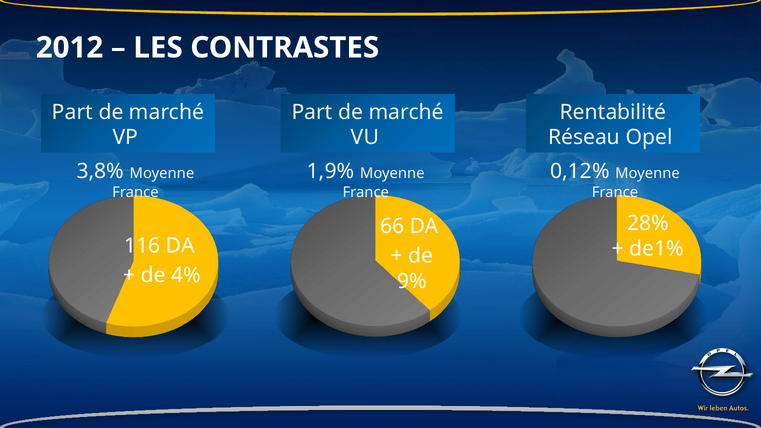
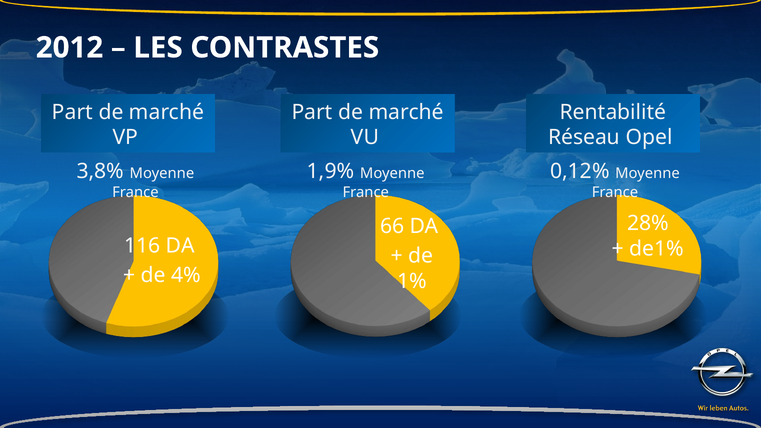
9%: 9% -> 1%
